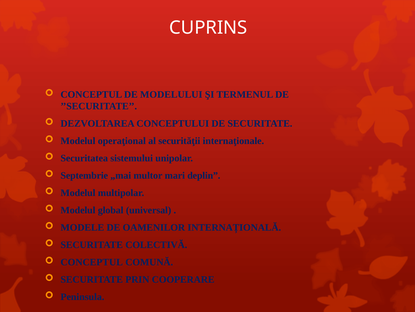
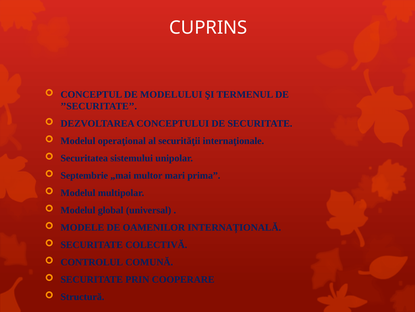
deplin: deplin -> prima
CONCEPTUL at (92, 262): CONCEPTUL -> CONTROLUL
Peninsula: Peninsula -> Structură
